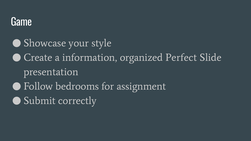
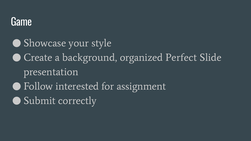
information: information -> background
bedrooms: bedrooms -> interested
